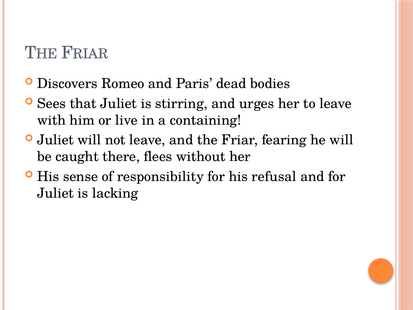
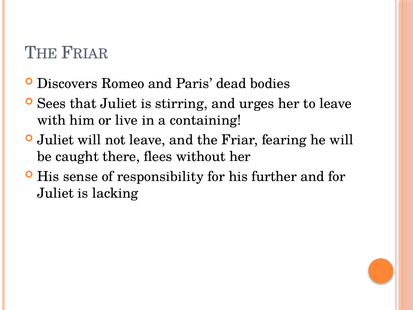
refusal: refusal -> further
